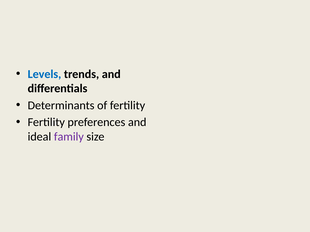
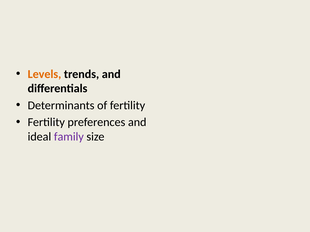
Levels colour: blue -> orange
